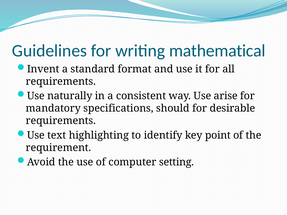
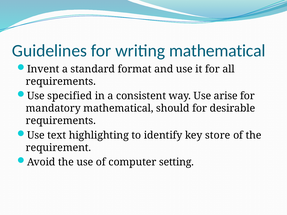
naturally: naturally -> specified
mandatory specifications: specifications -> mathematical
point: point -> store
